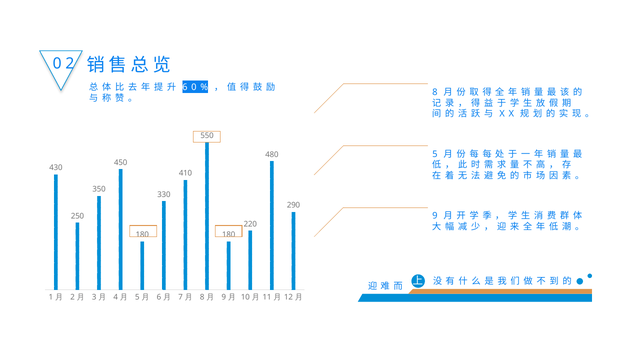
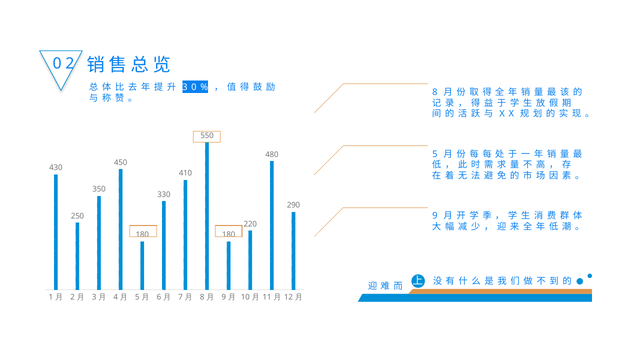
6 at (185, 87): 6 -> 3
